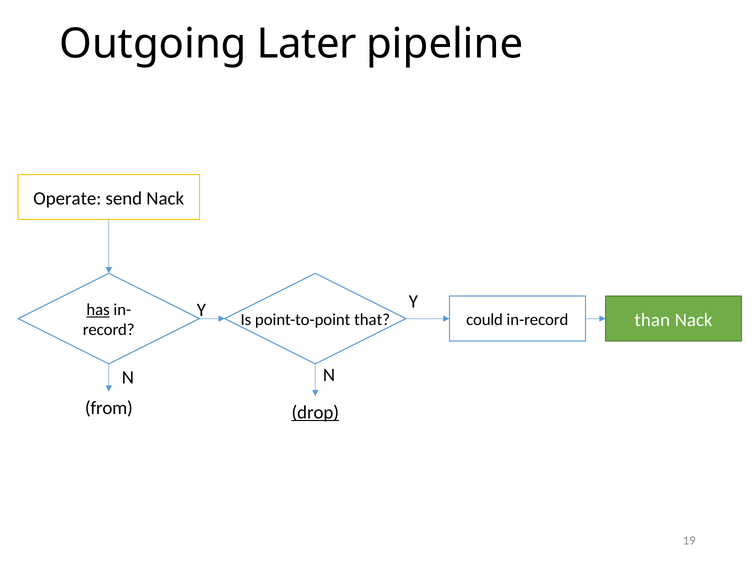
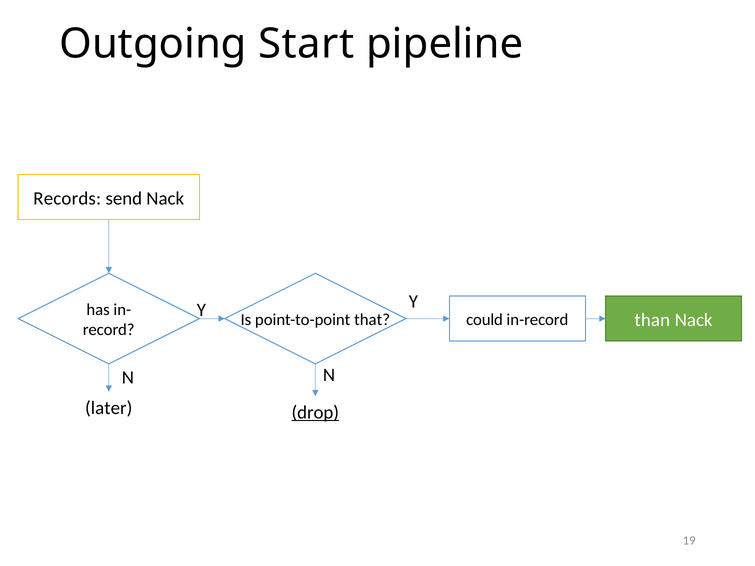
Later: Later -> Start
Operate: Operate -> Records
has underline: present -> none
from: from -> later
